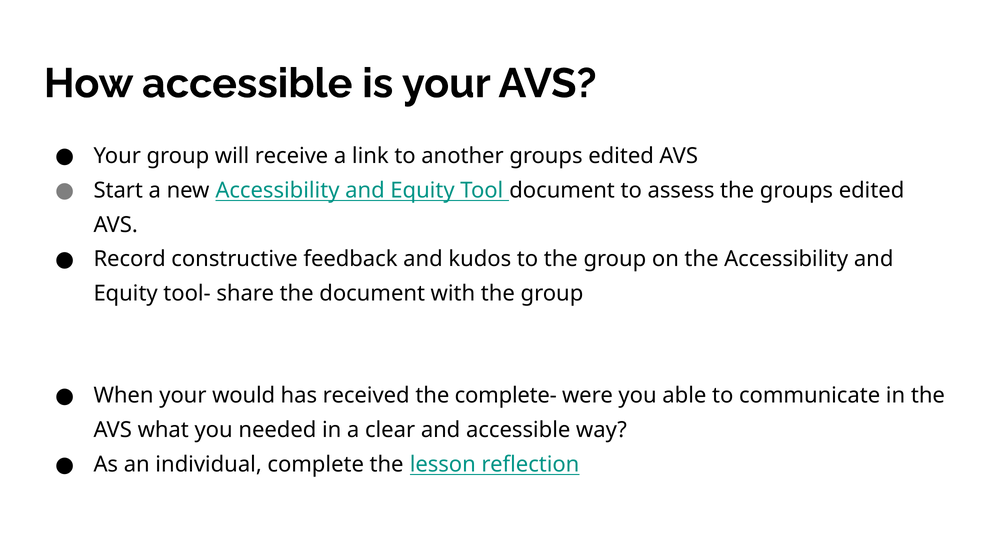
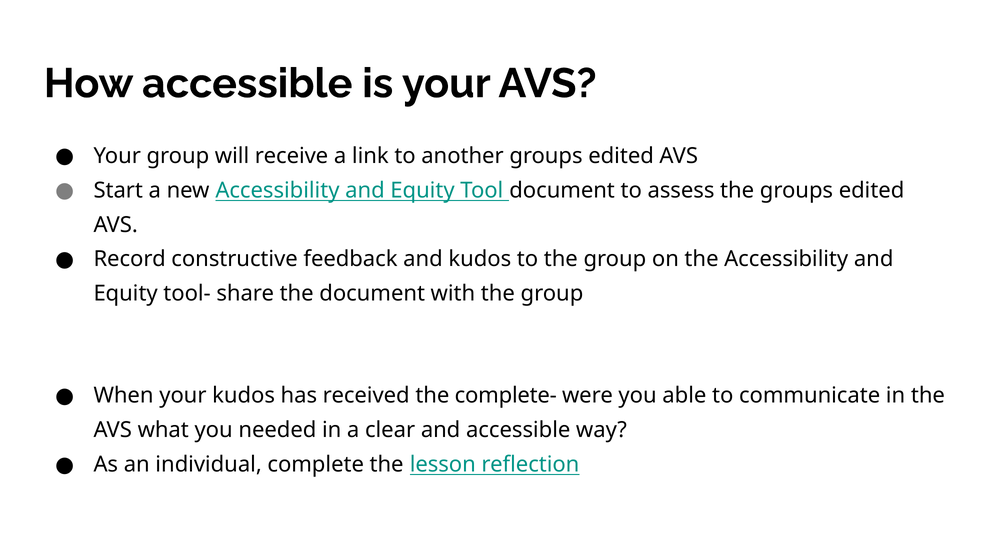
your would: would -> kudos
